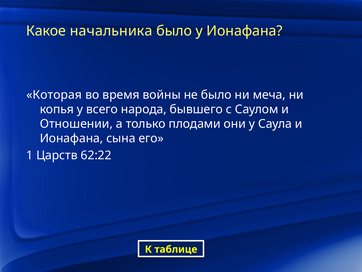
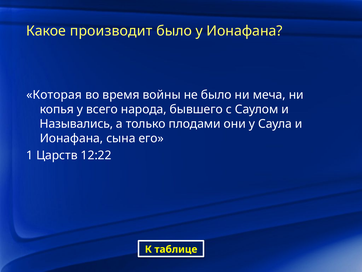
начальника: начальника -> производит
Отношении: Отношении -> Назывались
62:22: 62:22 -> 12:22
